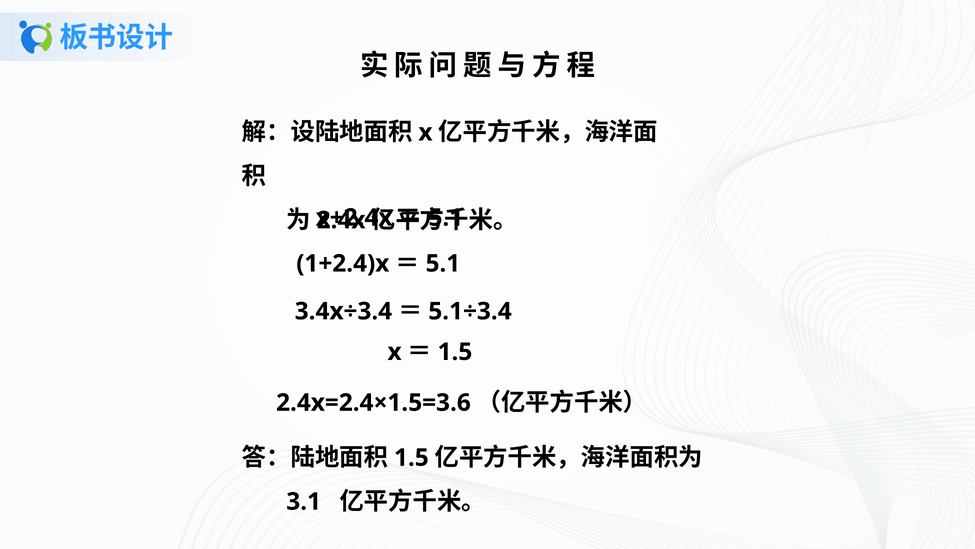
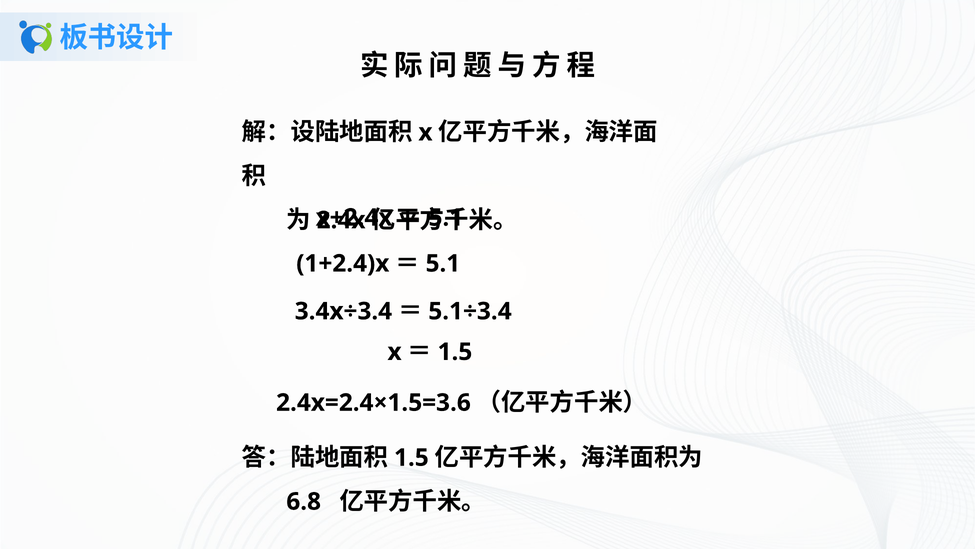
3.1: 3.1 -> 6.8
